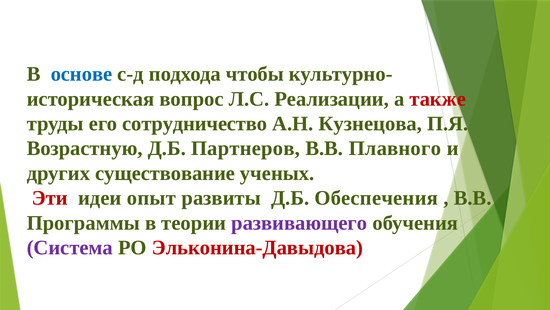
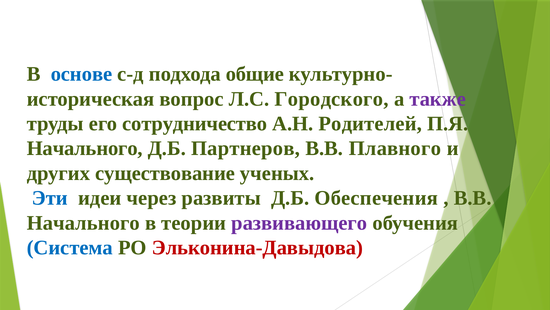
чтобы: чтобы -> общие
Реализации: Реализации -> Городского
также colour: red -> purple
Кузнецова: Кузнецова -> Родителей
Возрастную at (85, 148): Возрастную -> Начального
Эти colour: red -> blue
опыт: опыт -> через
Программы at (83, 222): Программы -> Начального
Система colour: purple -> blue
